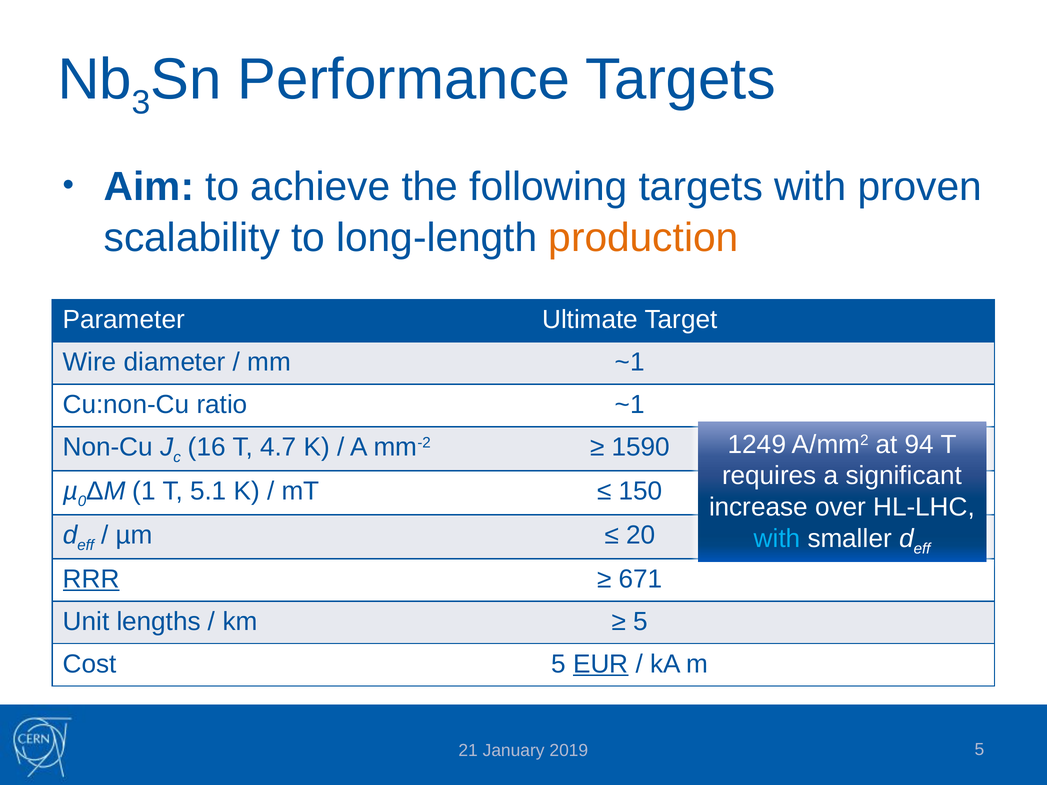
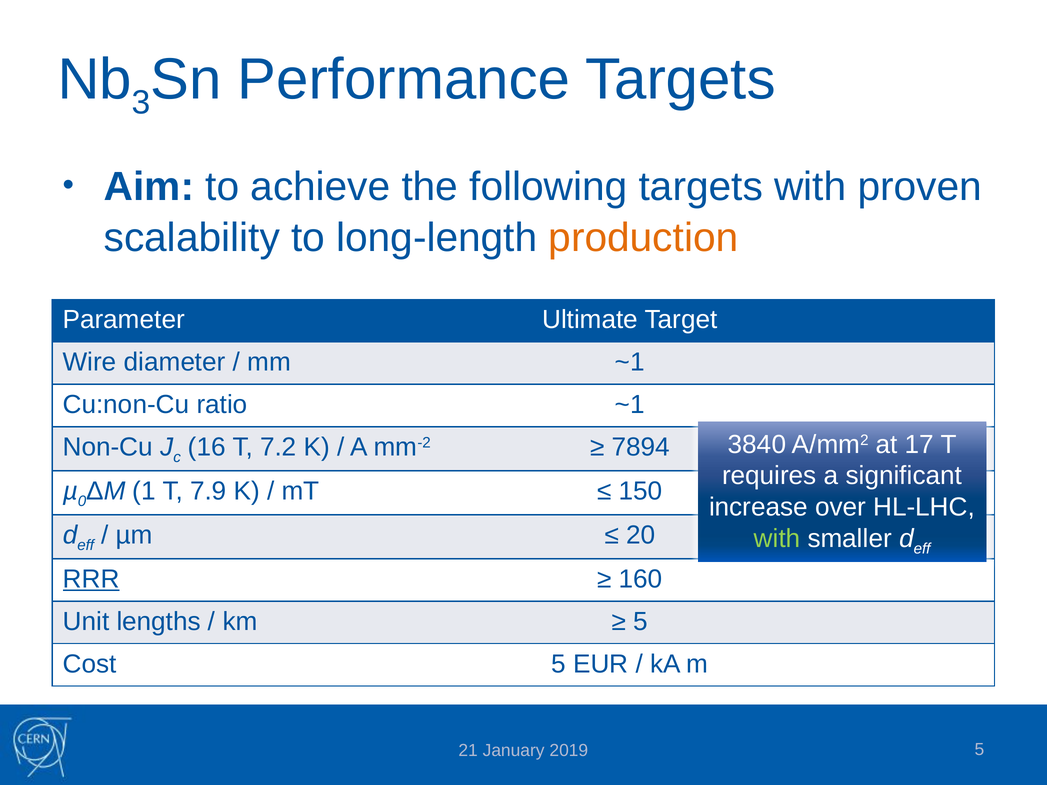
1249: 1249 -> 3840
94: 94 -> 17
4.7: 4.7 -> 7.2
1590: 1590 -> 7894
5.1: 5.1 -> 7.9
with at (777, 539) colour: light blue -> light green
671: 671 -> 160
EUR underline: present -> none
